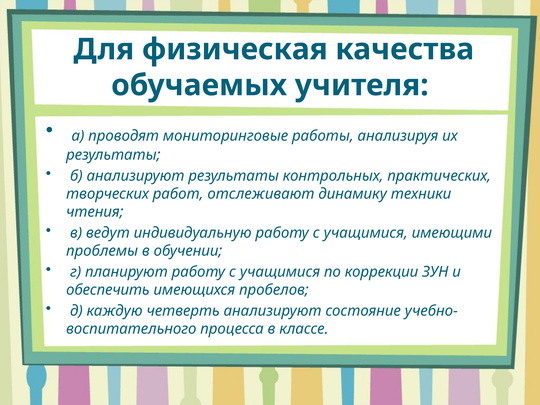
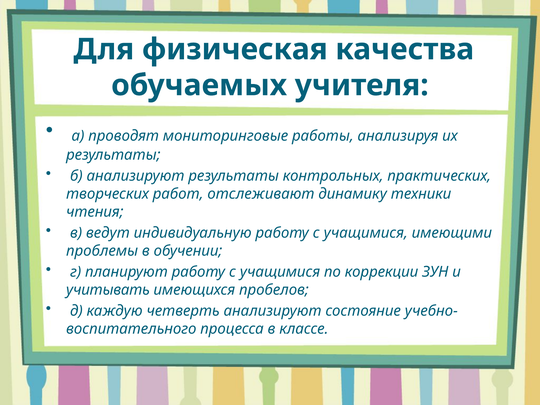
обеспечить: обеспечить -> учитывать
